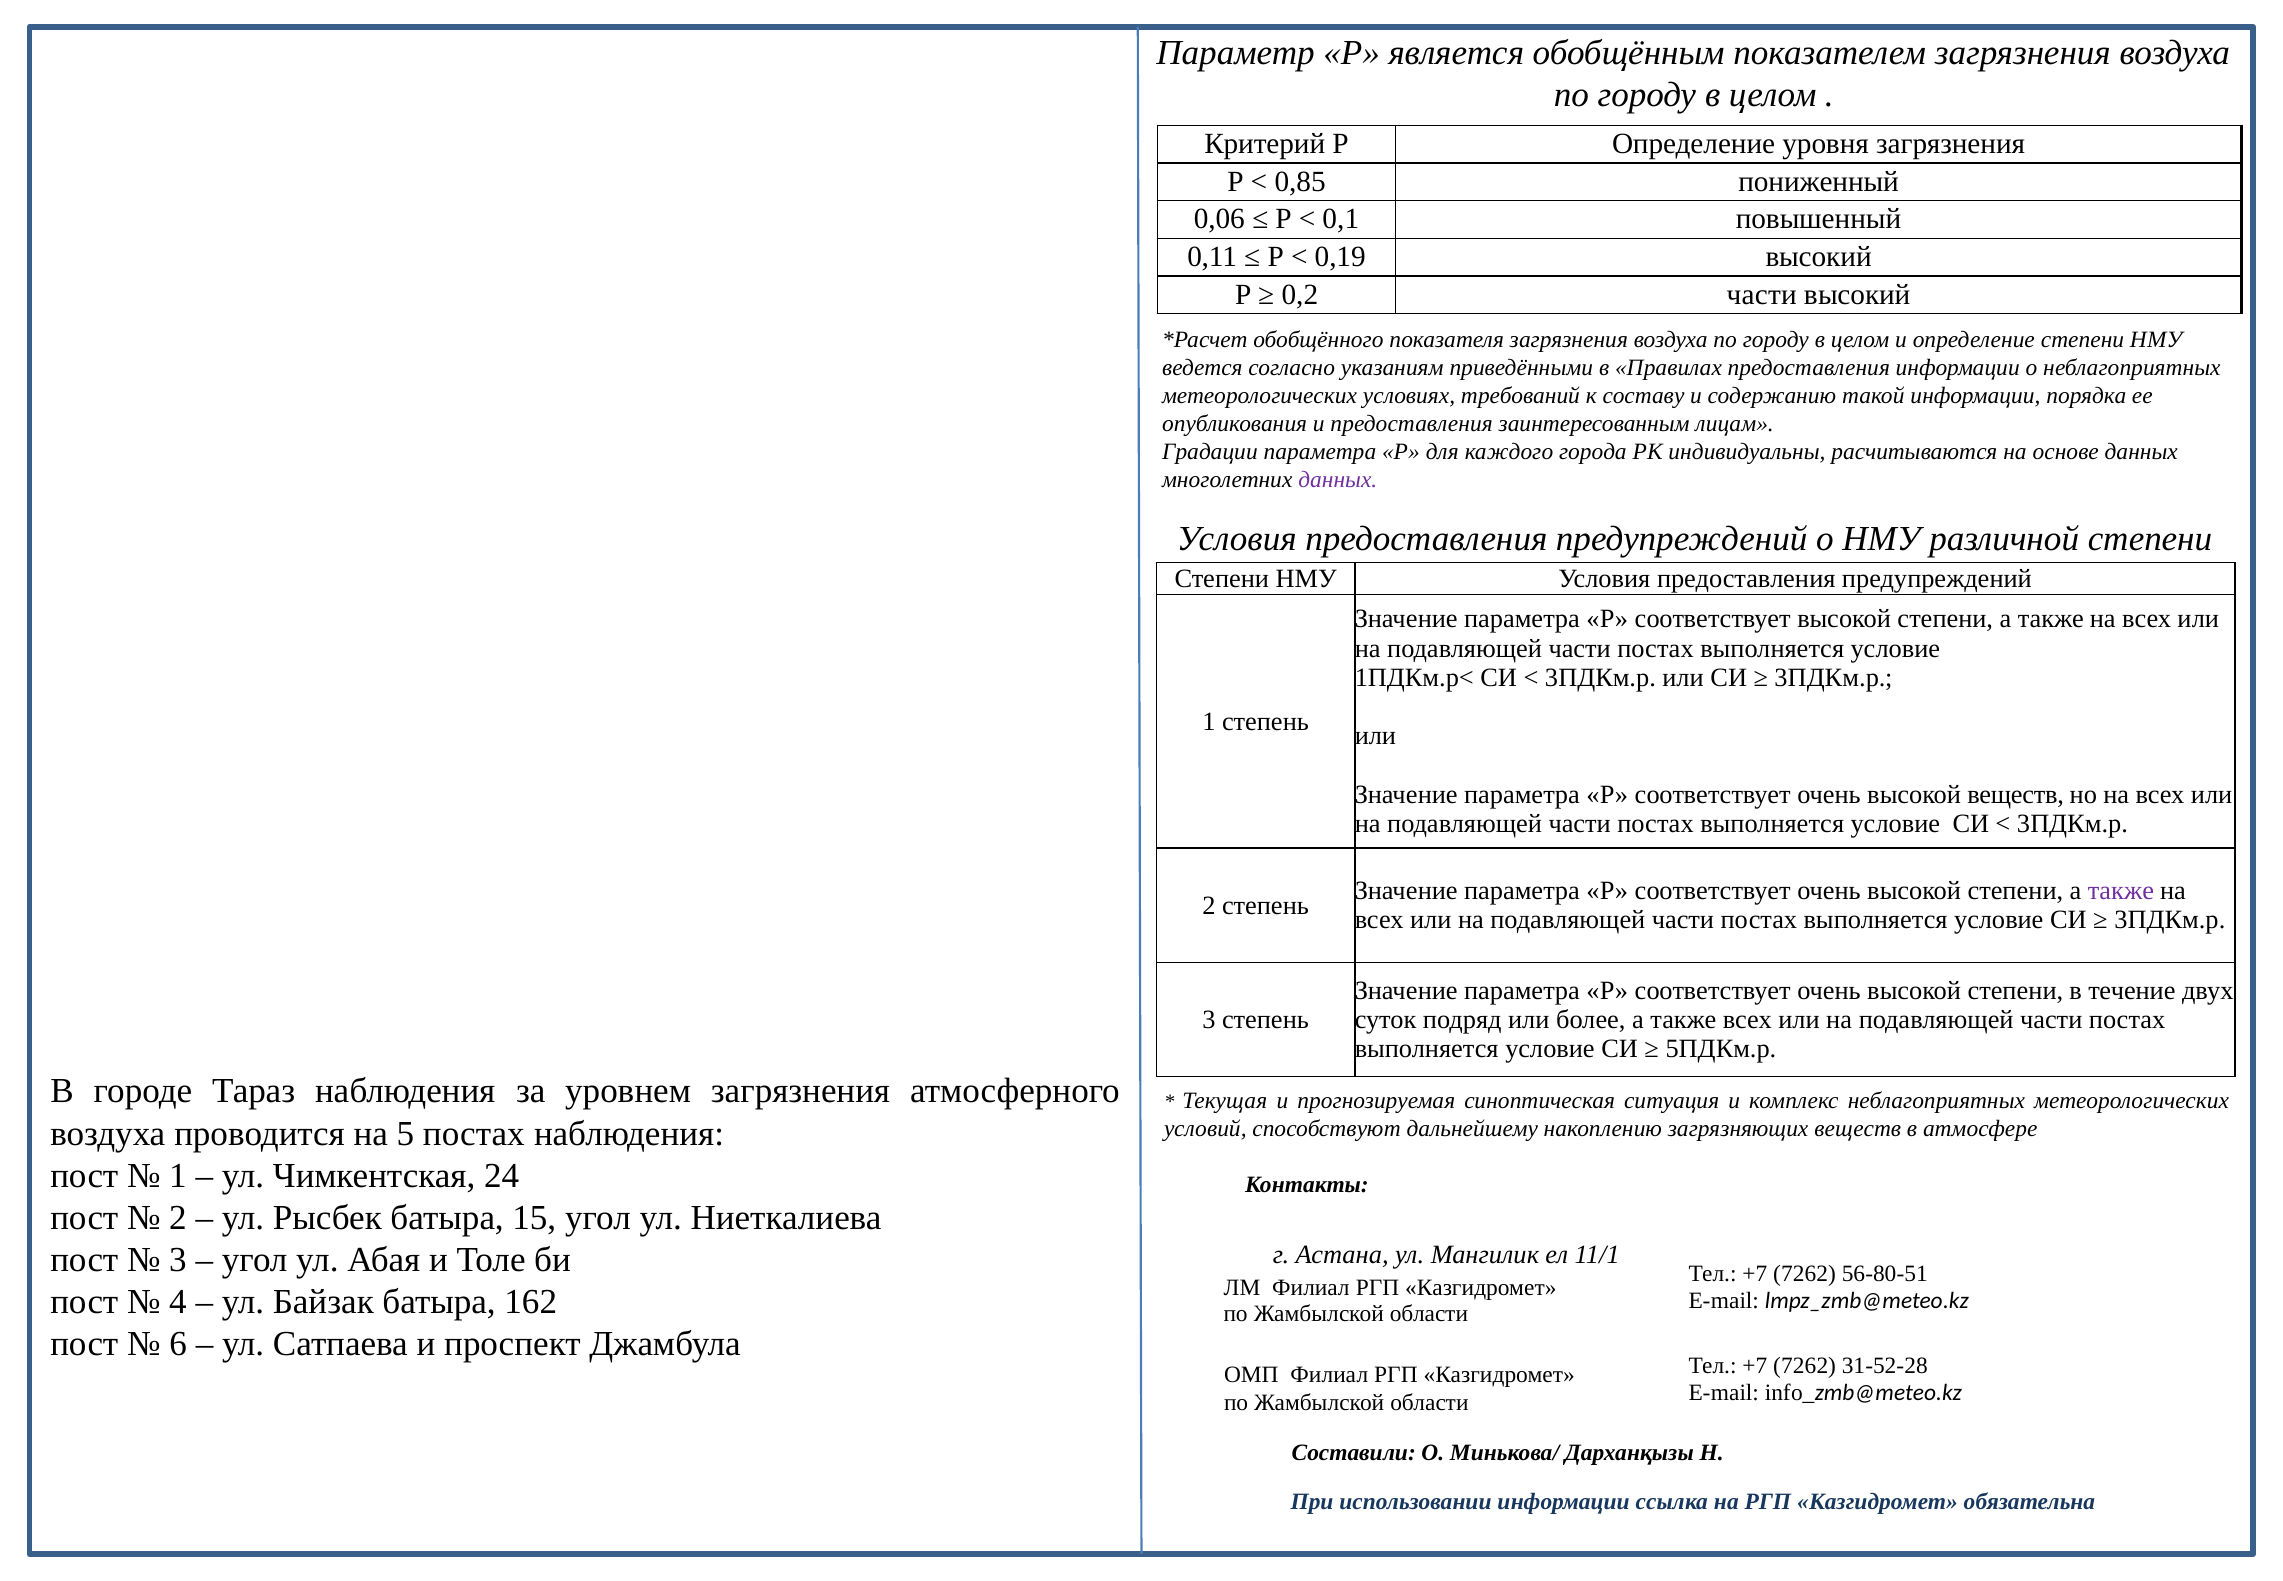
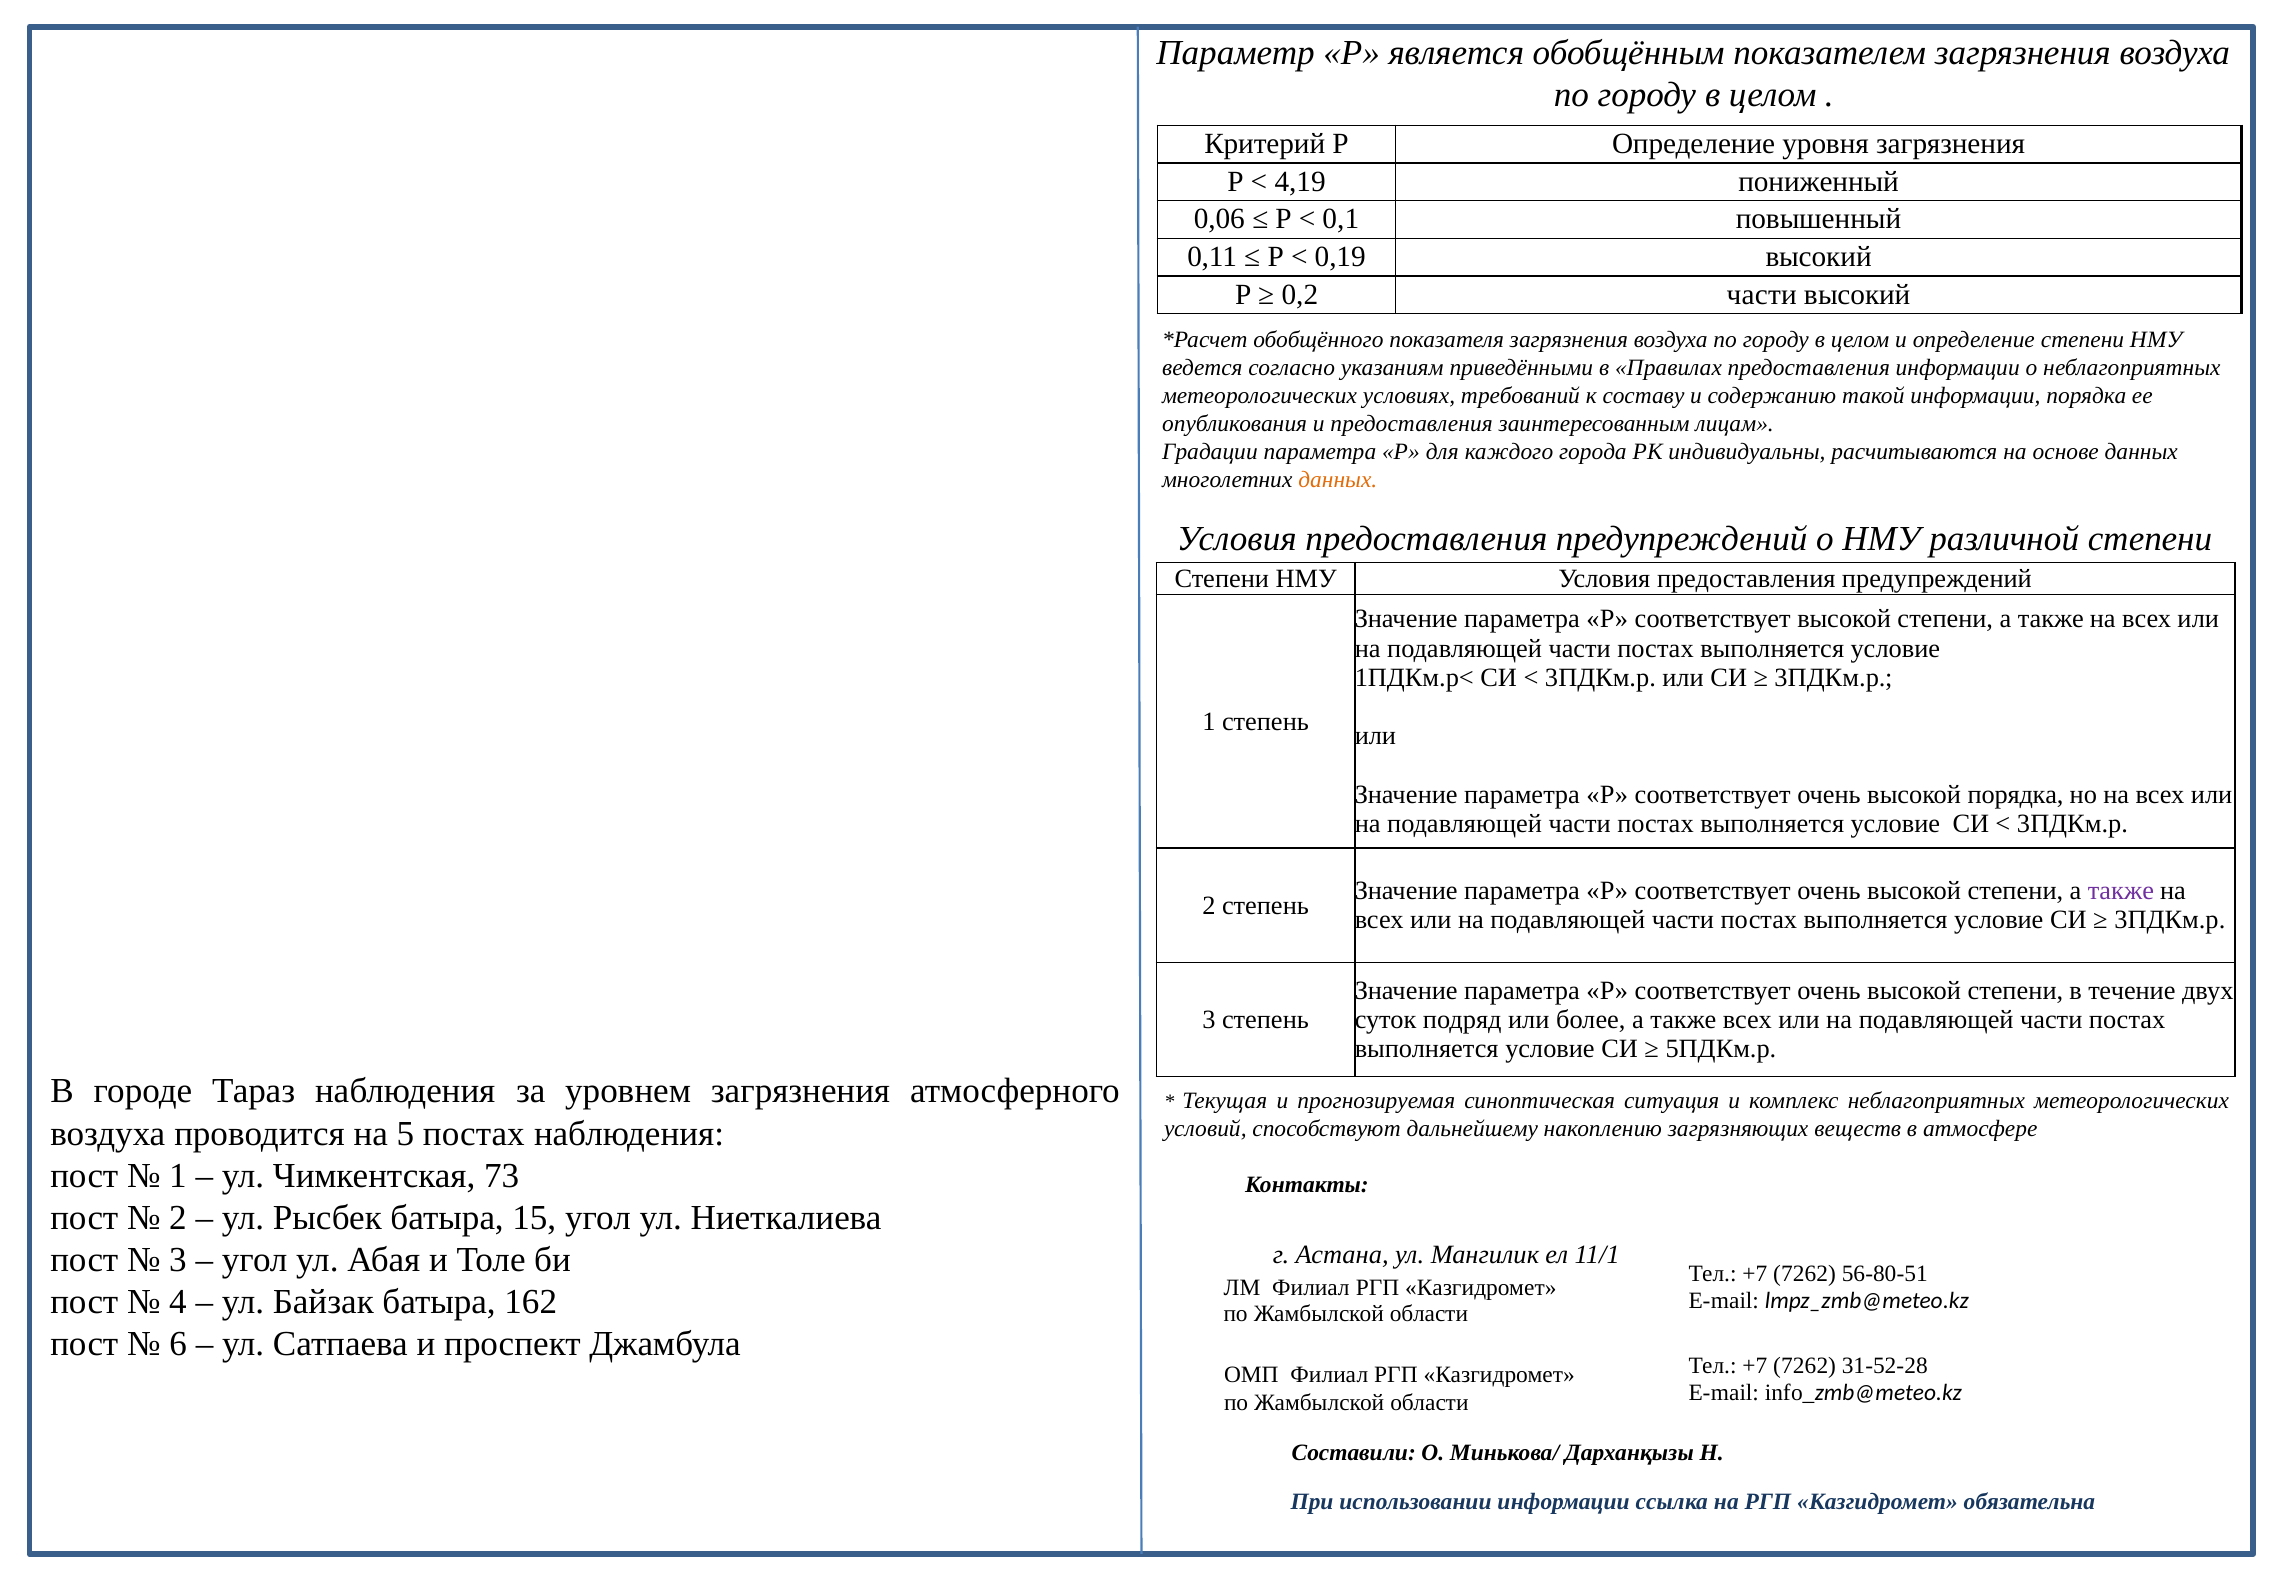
0,85: 0,85 -> 4,19
данных at (1338, 480) colour: purple -> orange
высокой веществ: веществ -> порядка
24: 24 -> 73
